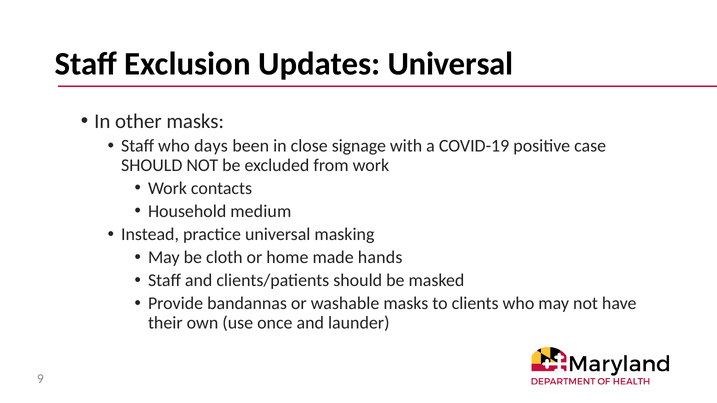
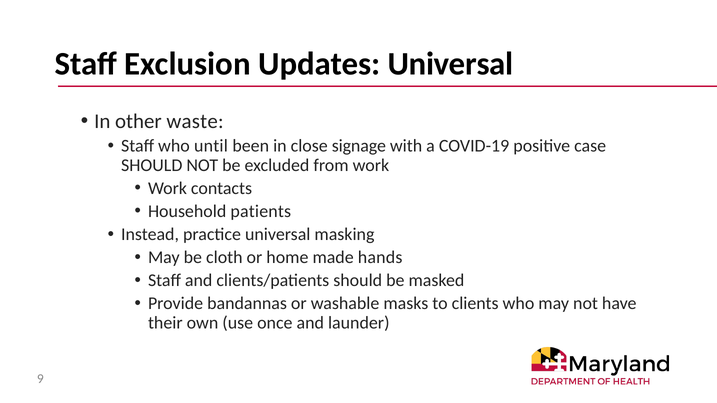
other masks: masks -> waste
days: days -> until
medium: medium -> patients
